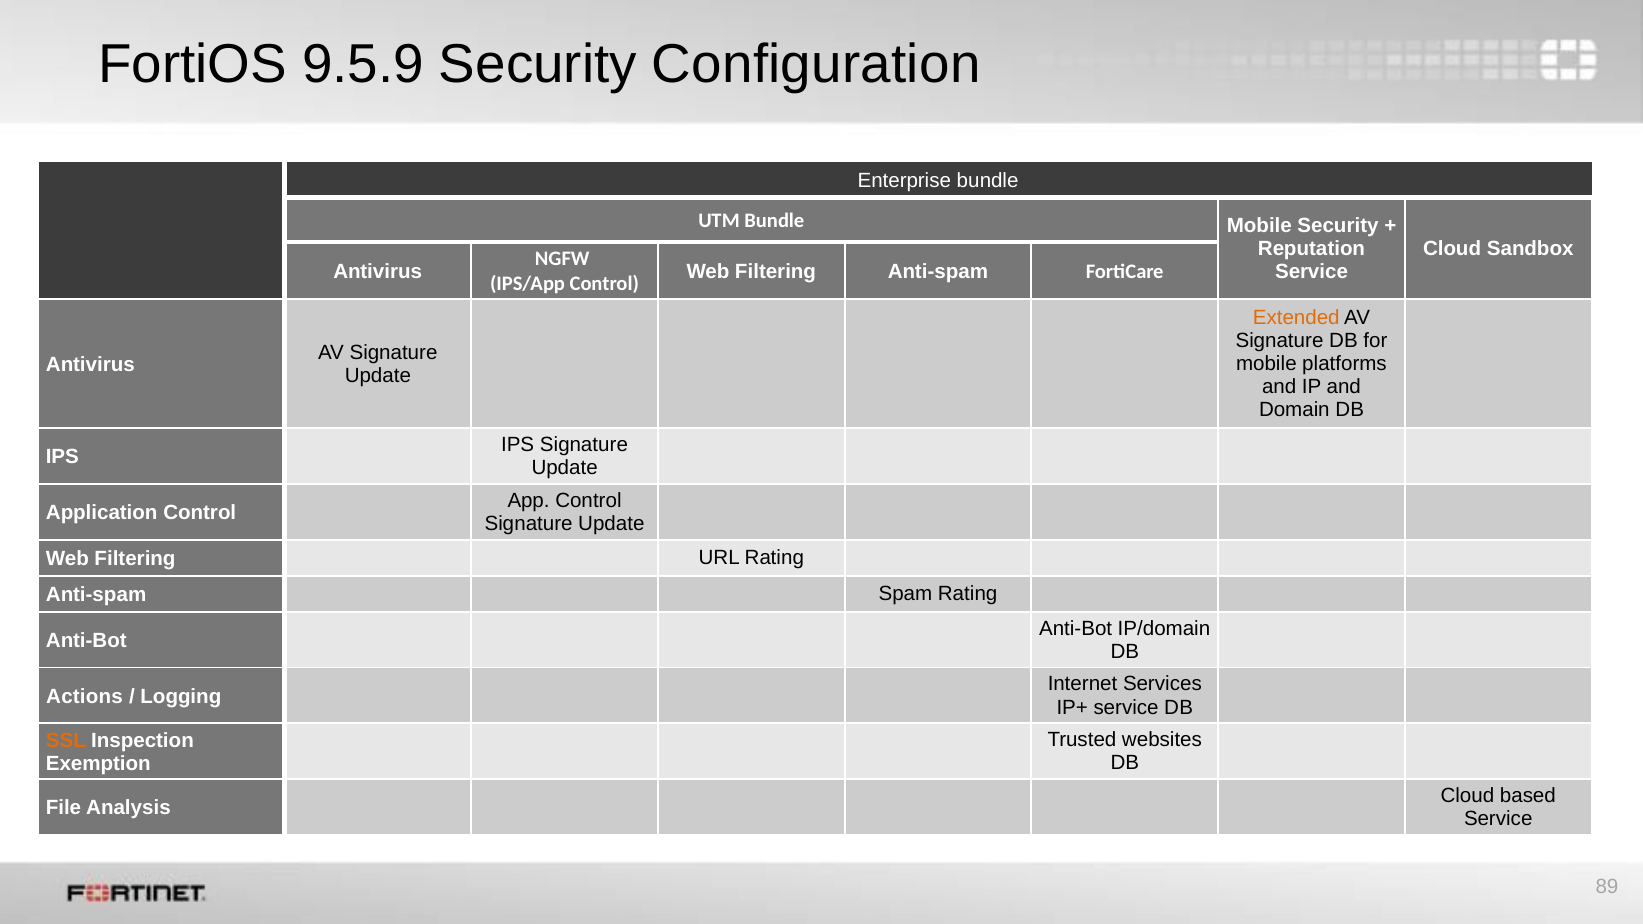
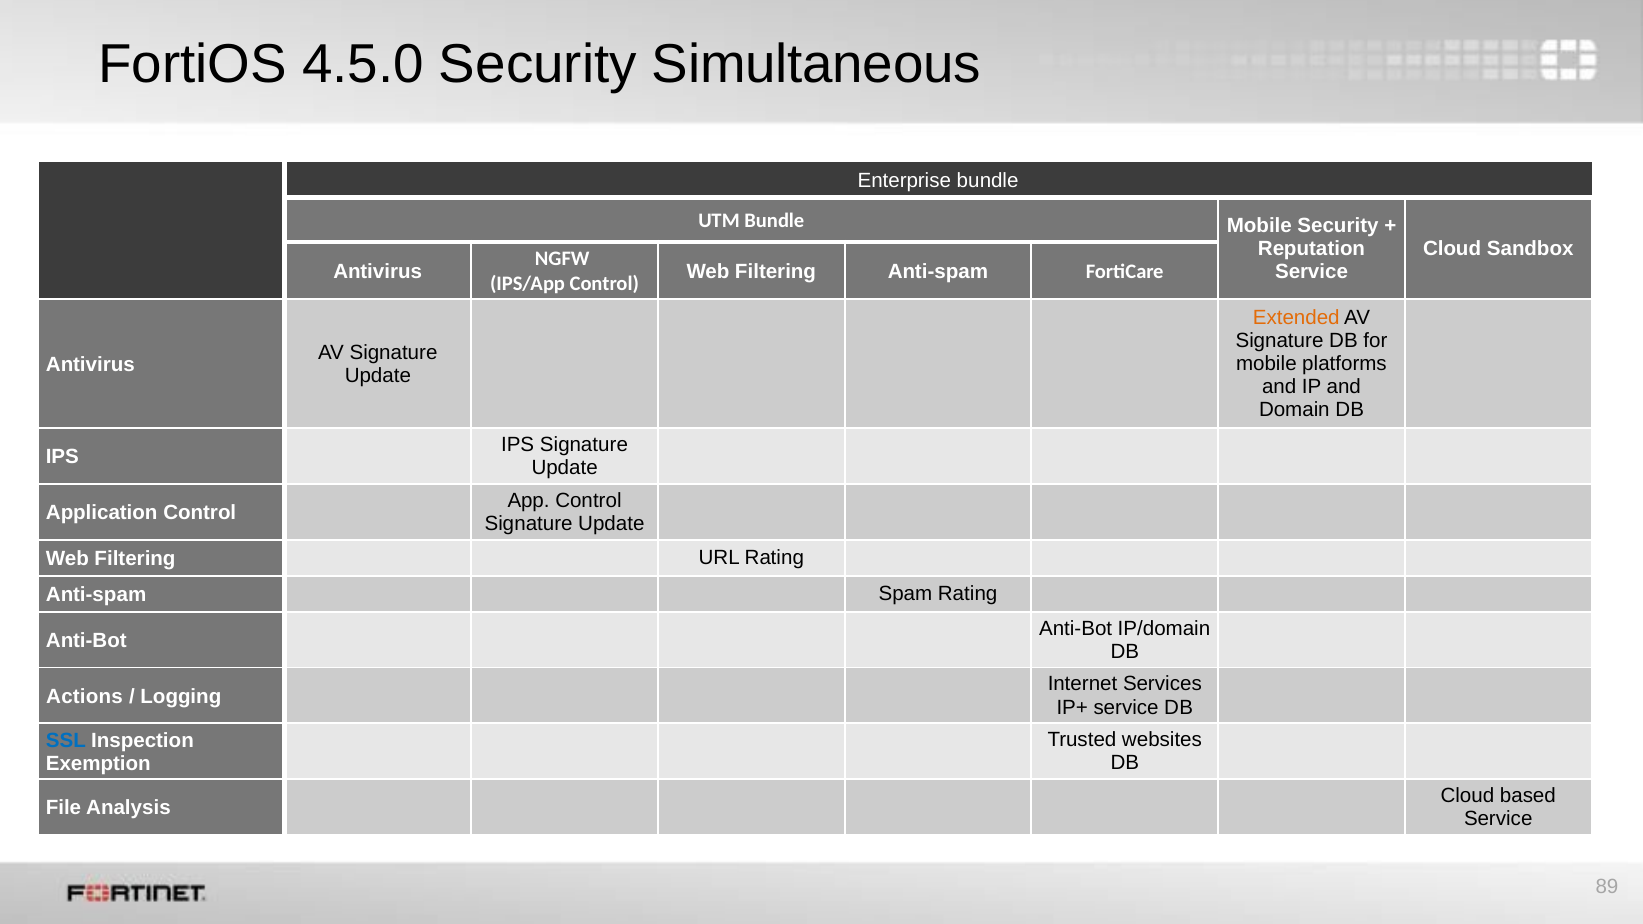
9.5.9: 9.5.9 -> 4.5.0
Configuration: Configuration -> Simultaneous
SSL colour: orange -> blue
